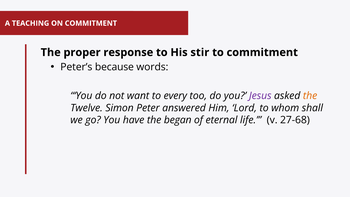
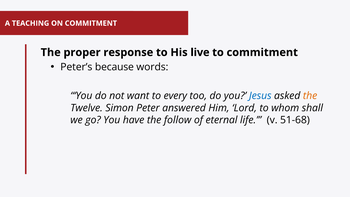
stir: stir -> live
Jesus colour: purple -> blue
began: began -> follow
27-68: 27-68 -> 51-68
